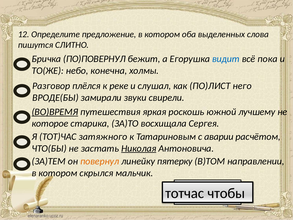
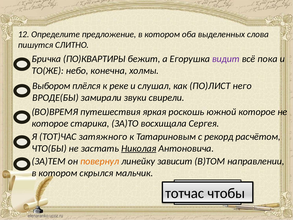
ПО)ПОВЕРНУЛ: ПО)ПОВЕРНУЛ -> ПО)КВАРТИРЫ
видит colour: blue -> purple
Разговор: Разговор -> Выбором
ВО)ВРЕМЯ underline: present -> none
южной лучшему: лучшему -> которое
аварии: аварии -> рекорд
пятерку: пятерку -> зависит
